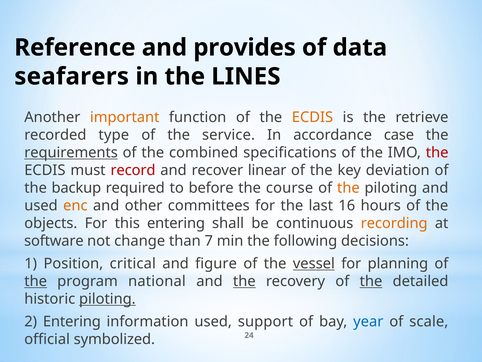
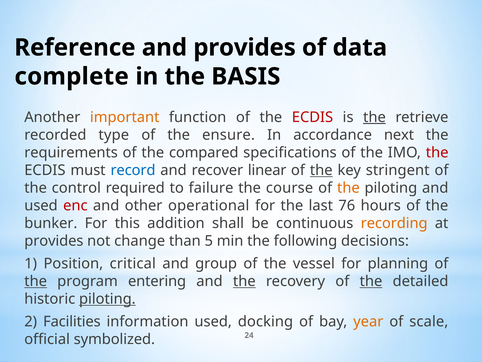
seafarers: seafarers -> complete
LINES: LINES -> BASIS
ECDIS at (312, 117) colour: orange -> red
the at (374, 117) underline: none -> present
service: service -> ensure
case: case -> next
requirements underline: present -> none
combined: combined -> compared
record colour: red -> blue
the at (321, 170) underline: none -> present
deviation: deviation -> stringent
backup: backup -> control
before: before -> failure
enc colour: orange -> red
committees: committees -> operational
16: 16 -> 76
objects: objects -> bunker
this entering: entering -> addition
software at (54, 241): software -> provides
7: 7 -> 5
figure: figure -> group
vessel underline: present -> none
national: national -> entering
2 Entering: Entering -> Facilities
support: support -> docking
year colour: blue -> orange
